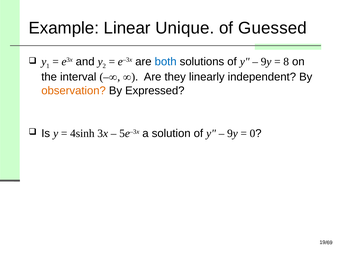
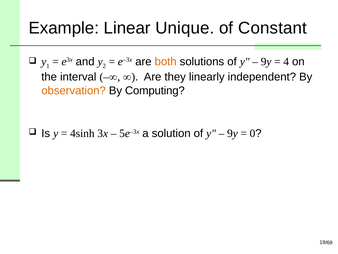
Guessed: Guessed -> Constant
both colour: blue -> orange
8: 8 -> 4
Expressed: Expressed -> Computing
